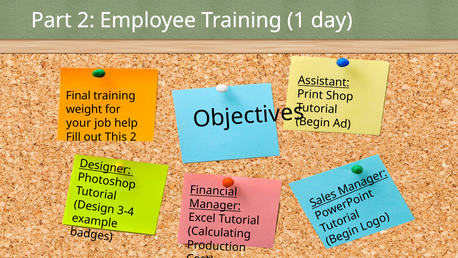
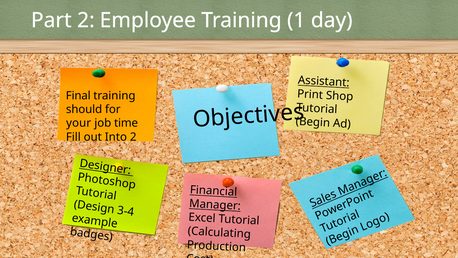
weight: weight -> should
help: help -> time
This: This -> Into
